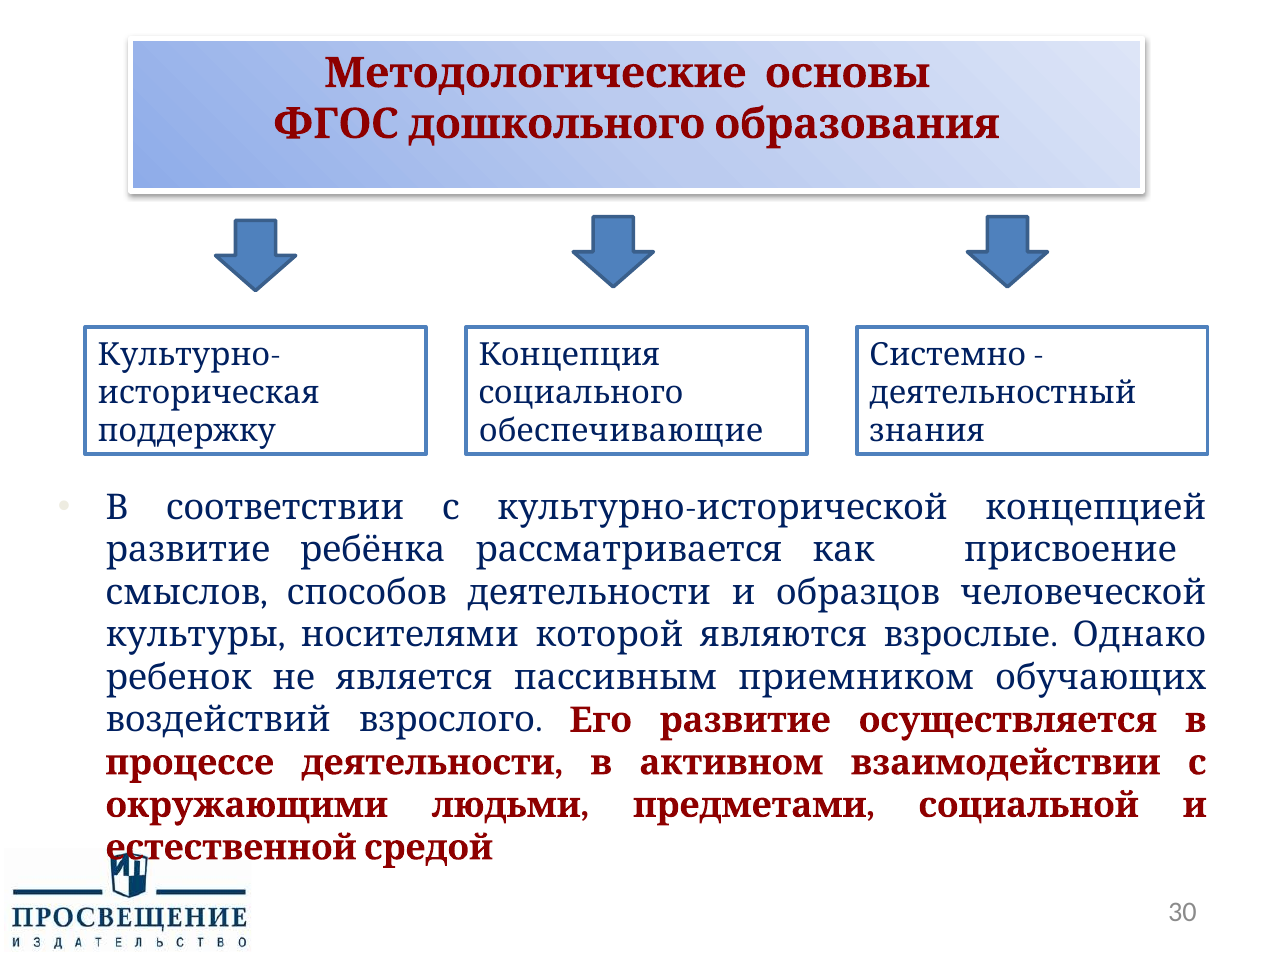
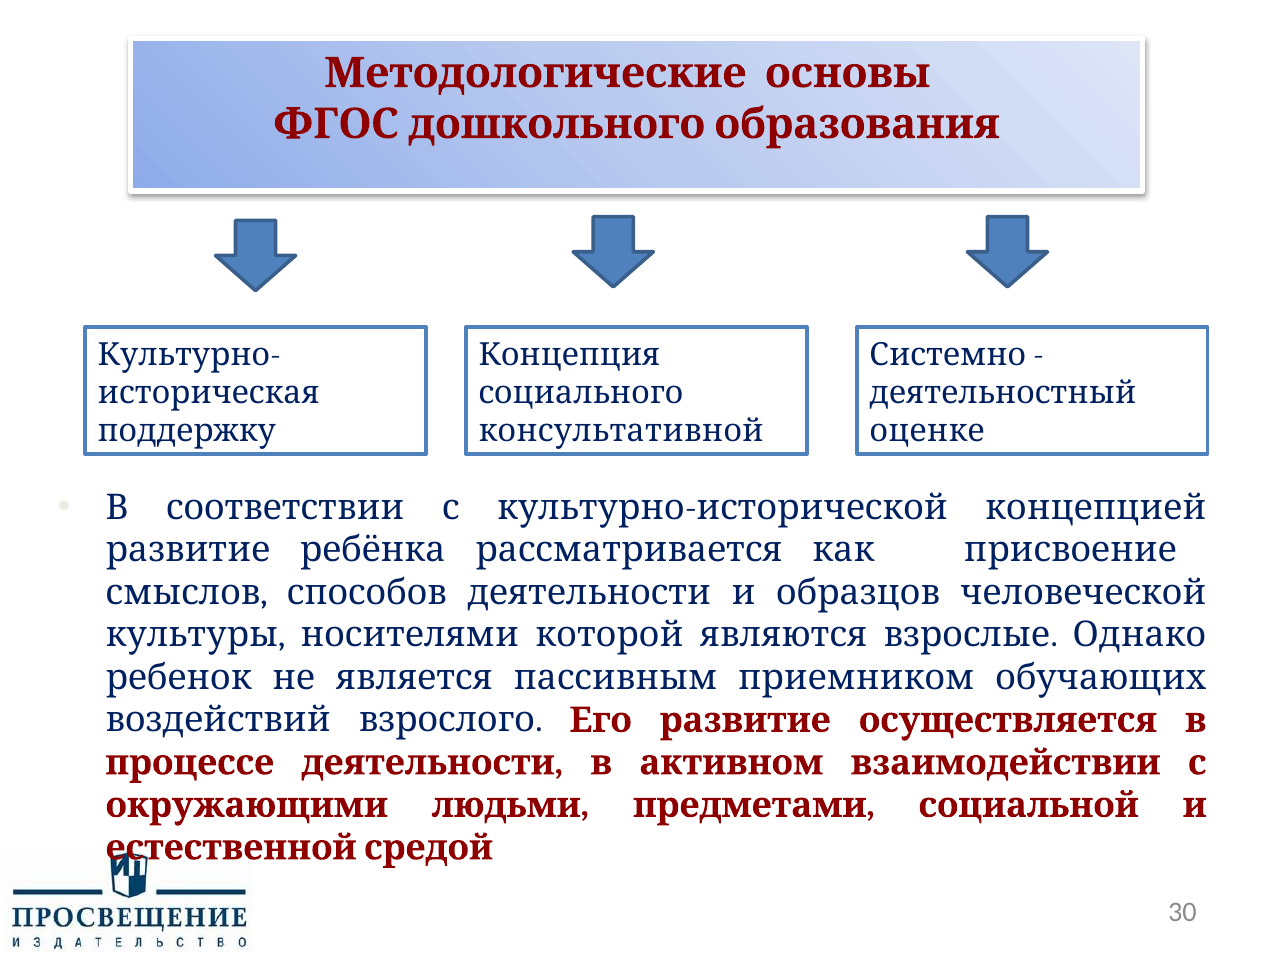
обеспечивающие: обеспечивающие -> консультативной
знания: знания -> оценке
